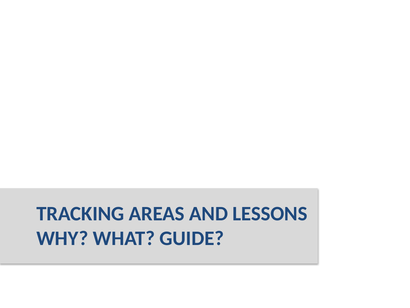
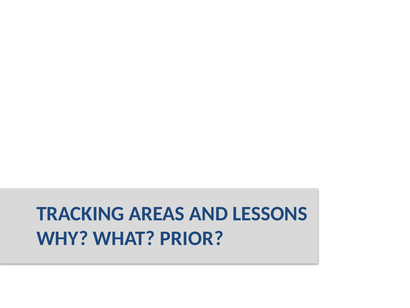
GUIDE: GUIDE -> PRIOR
